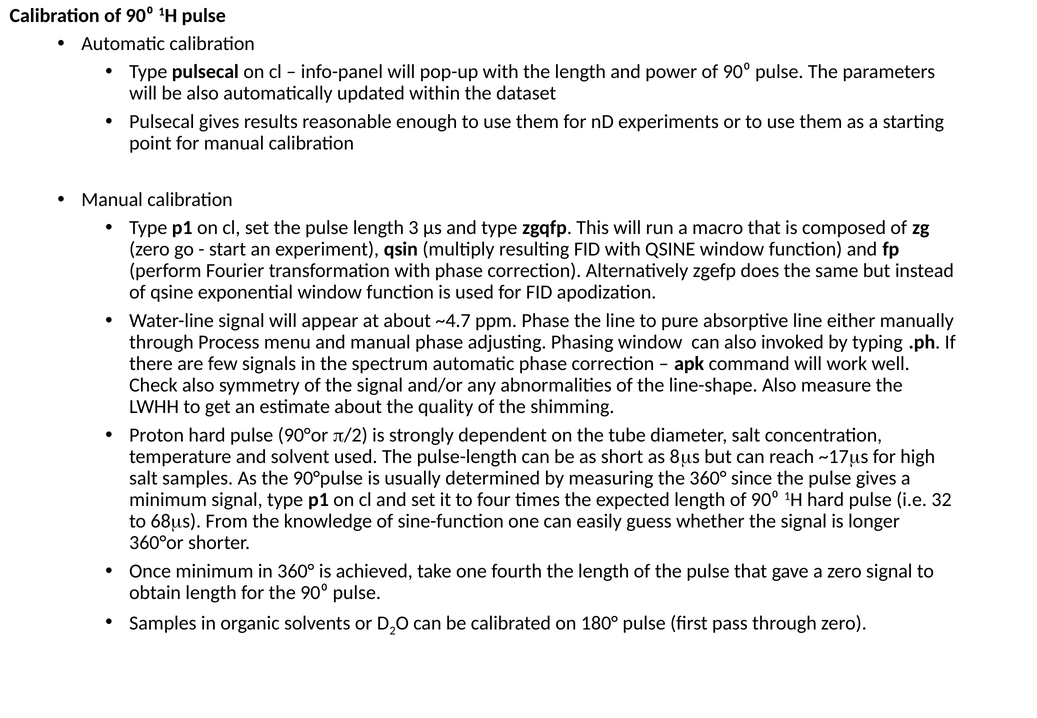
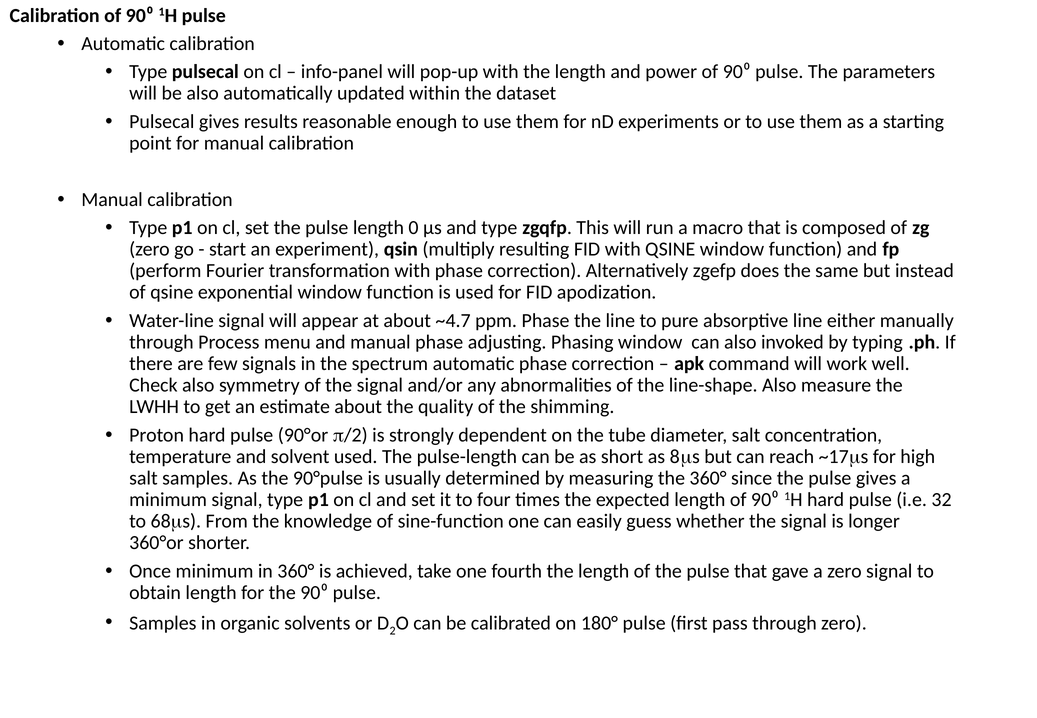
3: 3 -> 0
